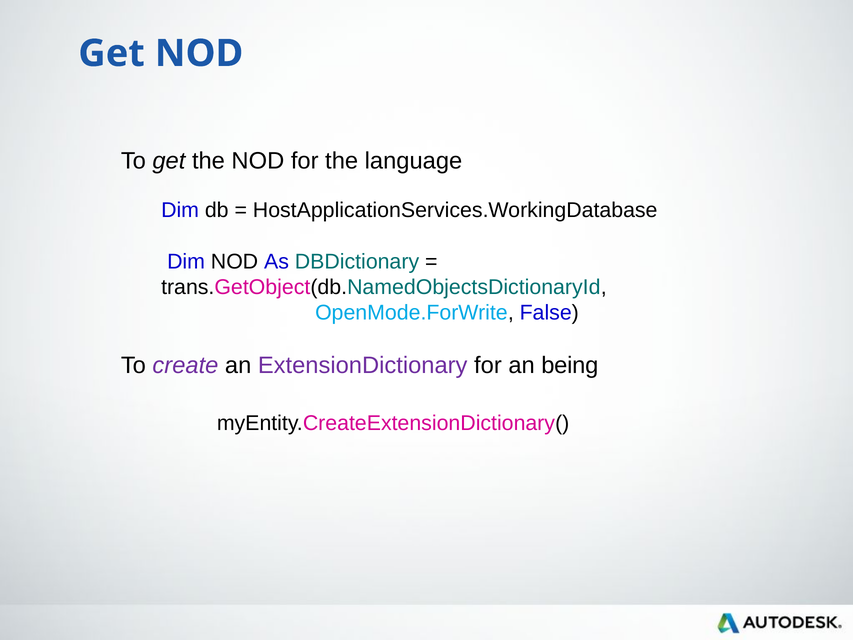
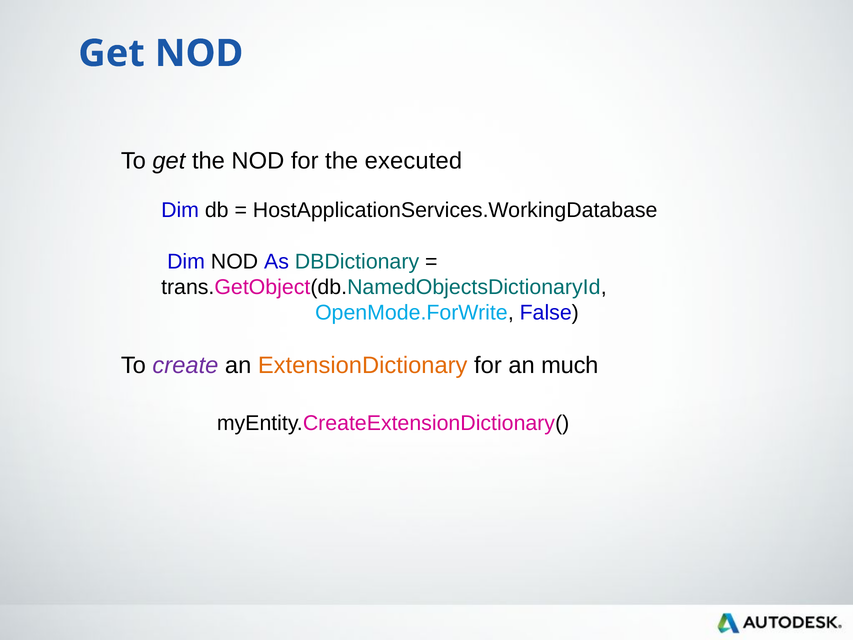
language: language -> executed
ExtensionDictionary colour: purple -> orange
being: being -> much
